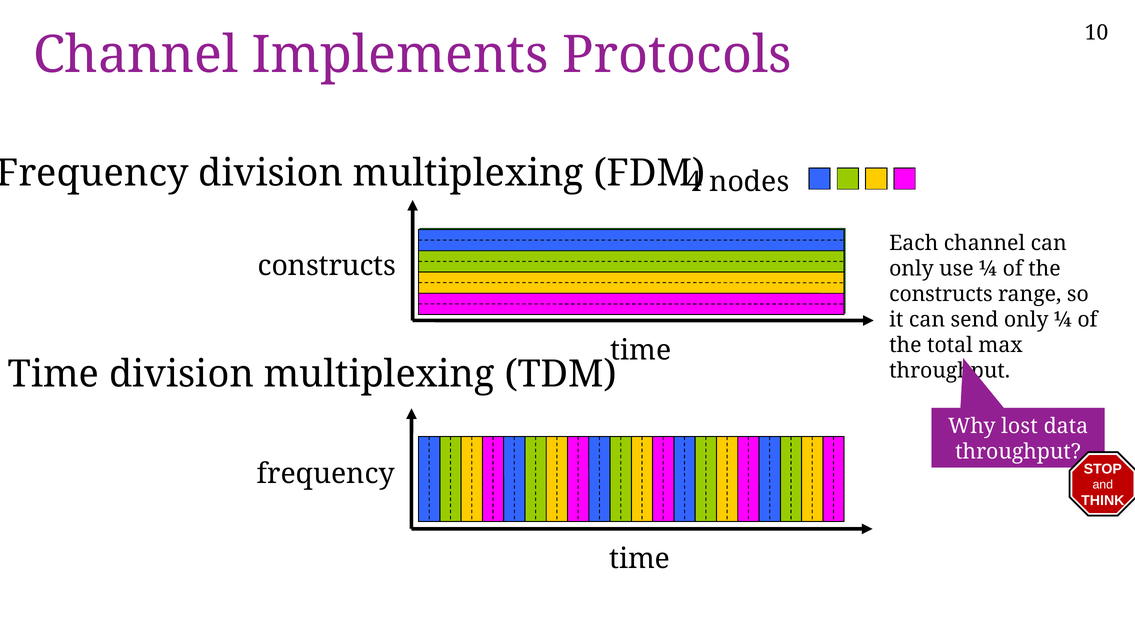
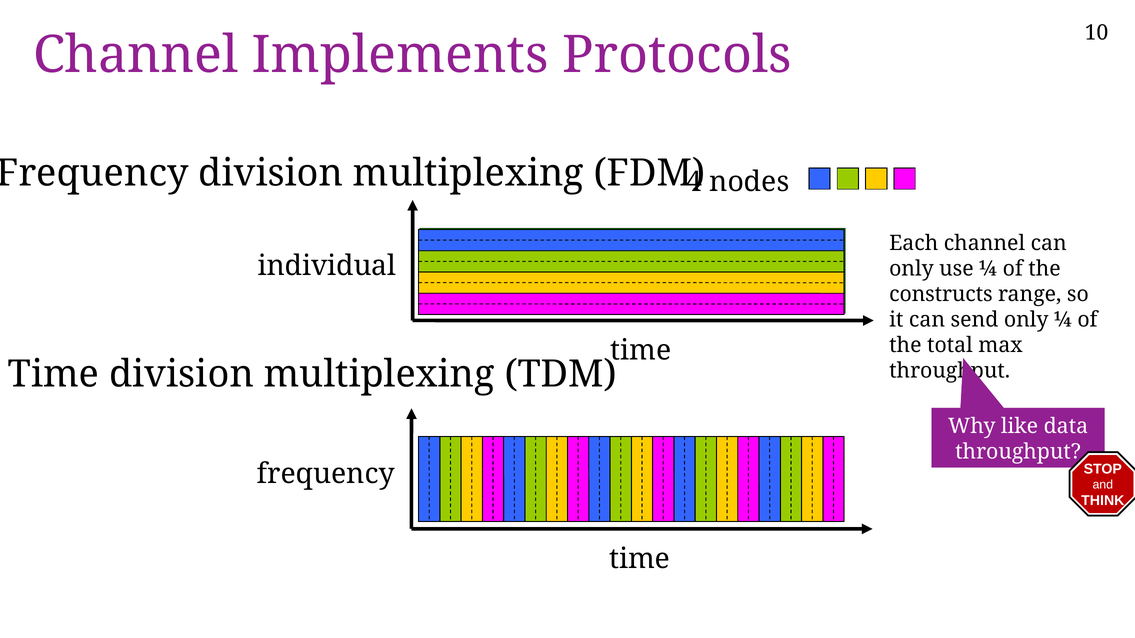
constructs at (327, 266): constructs -> individual
lost: lost -> like
